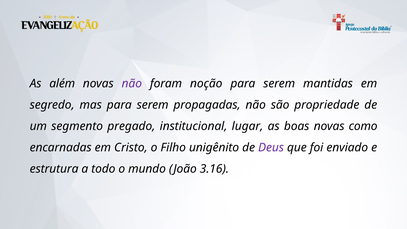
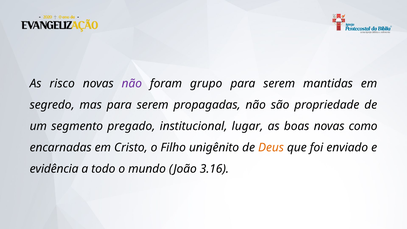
além: além -> risco
noção: noção -> grupo
Deus colour: purple -> orange
estrutura: estrutura -> evidência
